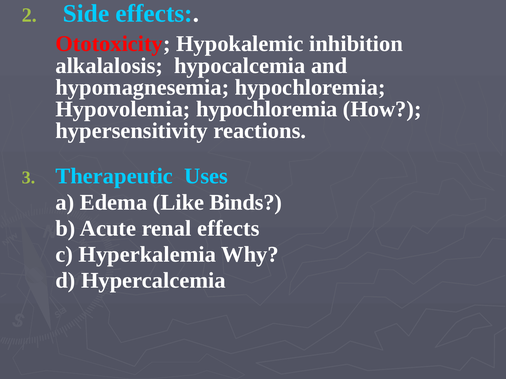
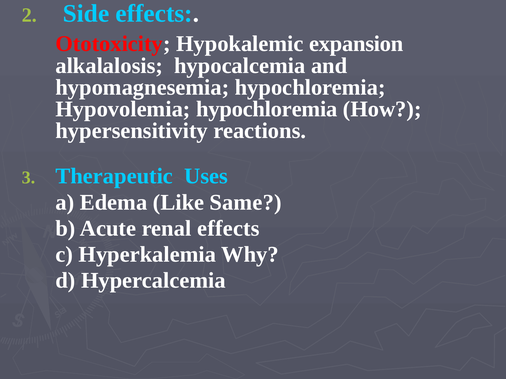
inhibition: inhibition -> expansion
Binds: Binds -> Same
